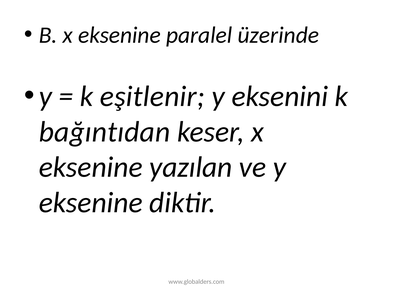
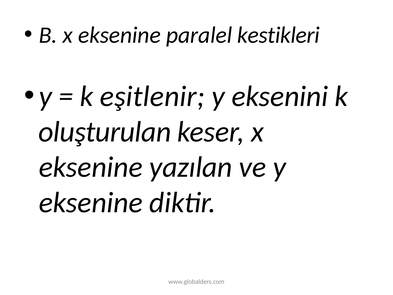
üzerinde: üzerinde -> kestikleri
bağıntıdan: bağıntıdan -> oluşturulan
